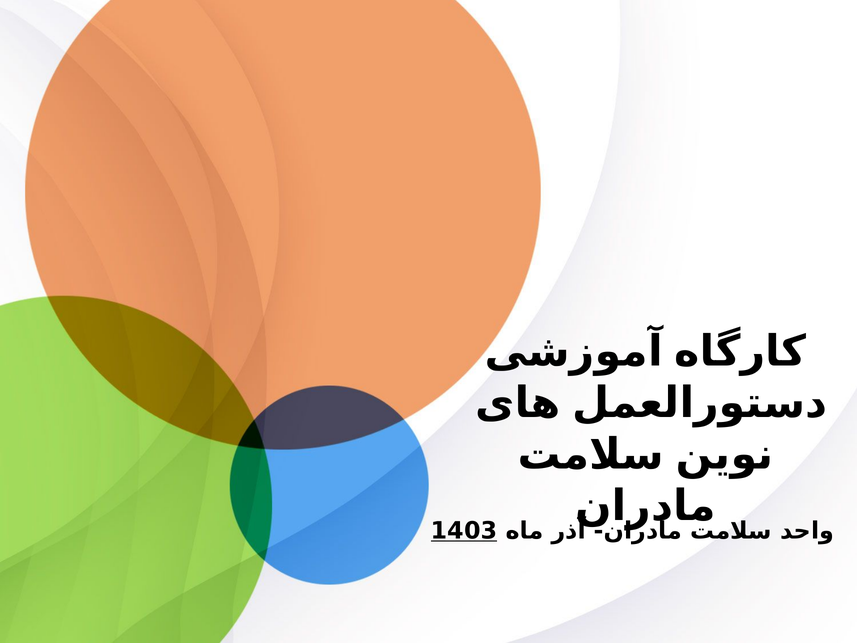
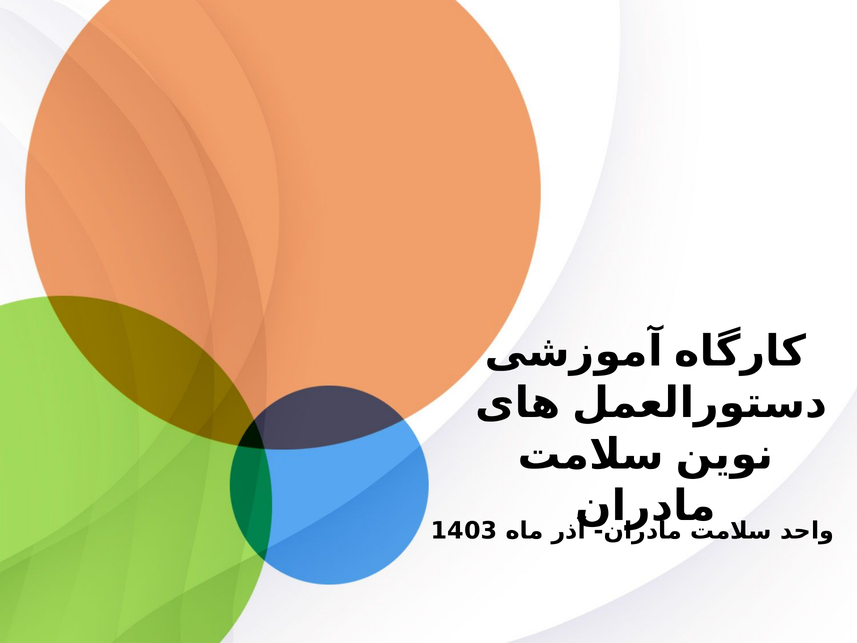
1403 underline: present -> none
